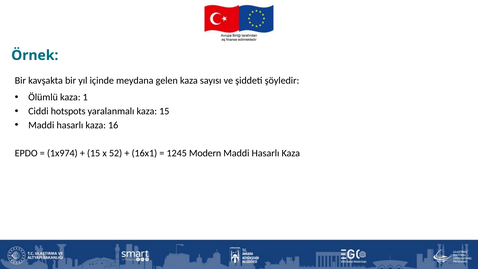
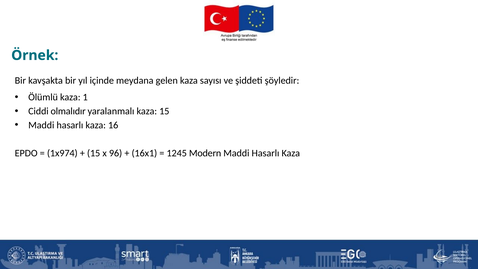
hotspots: hotspots -> olmalıdır
52: 52 -> 96
